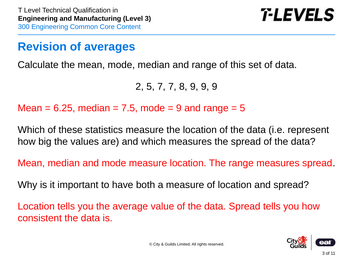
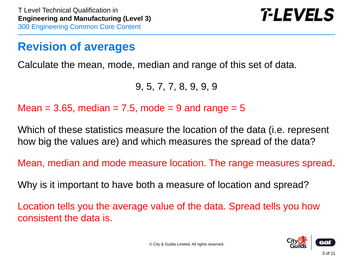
2 at (140, 87): 2 -> 9
6.25: 6.25 -> 3.65
